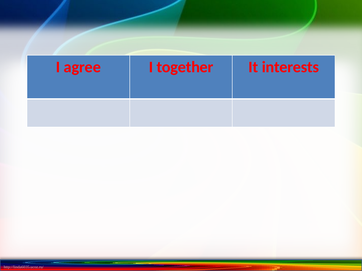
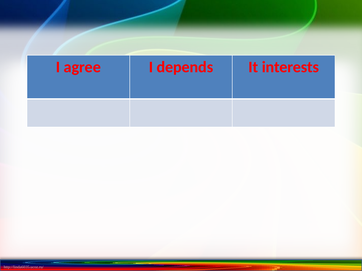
together: together -> depends
